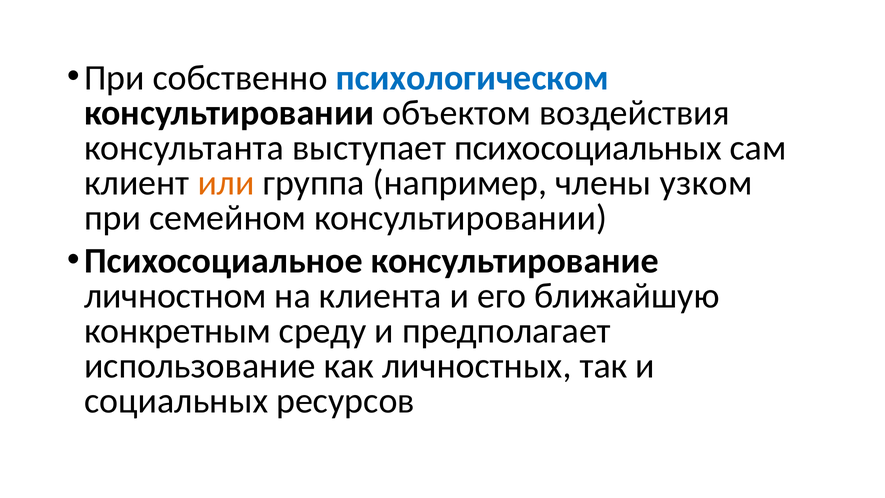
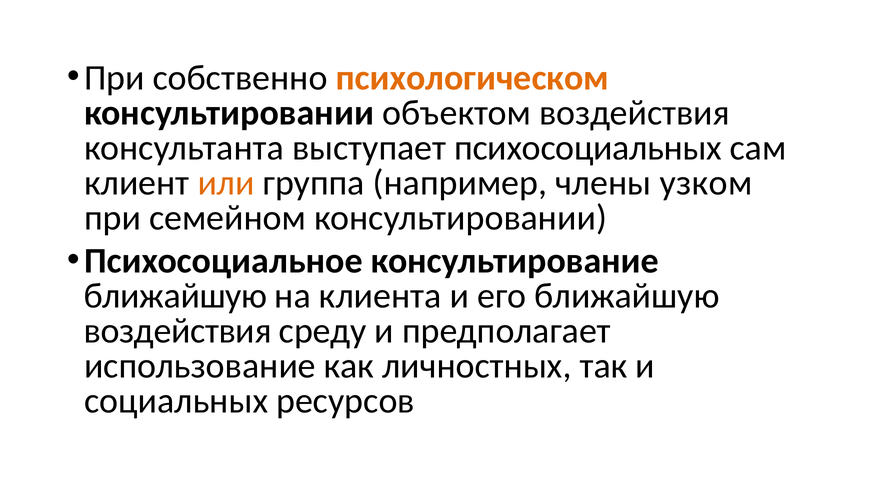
психологическом colour: blue -> orange
личностном at (175, 296): личностном -> ближайшую
конкретным at (178, 331): конкретным -> воздействия
